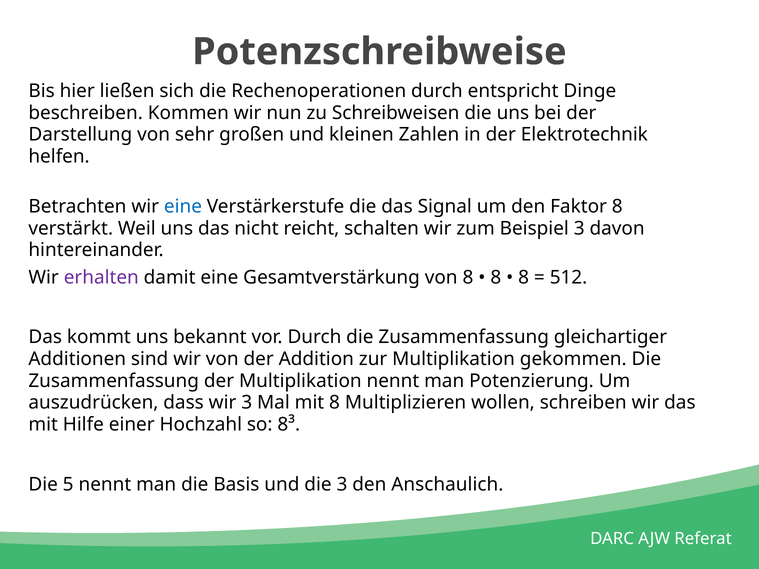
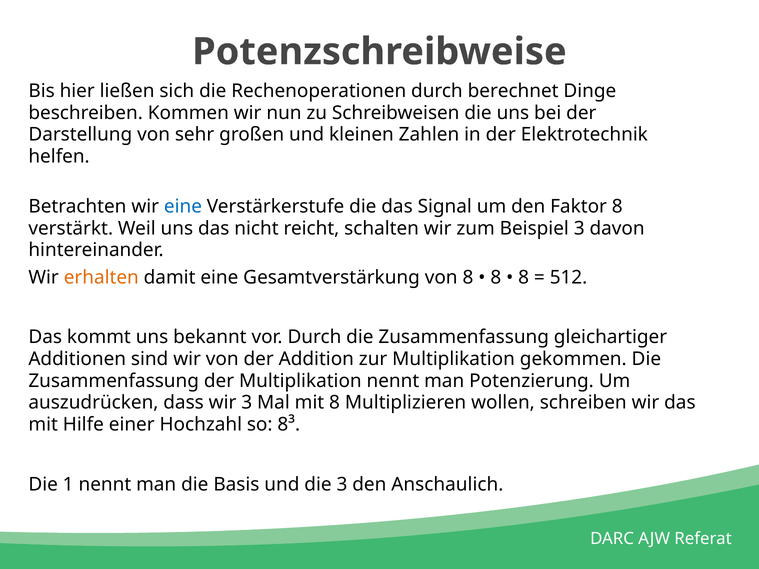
entspricht: entspricht -> berechnet
erhalten colour: purple -> orange
5: 5 -> 1
